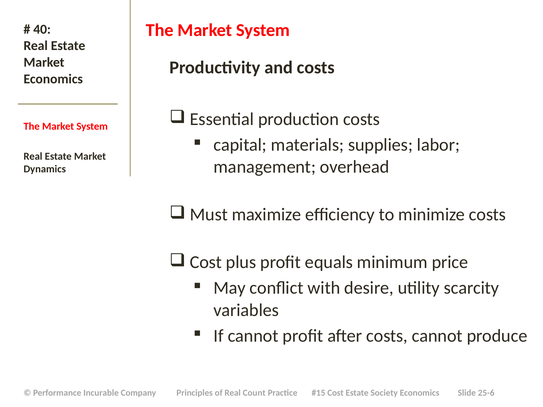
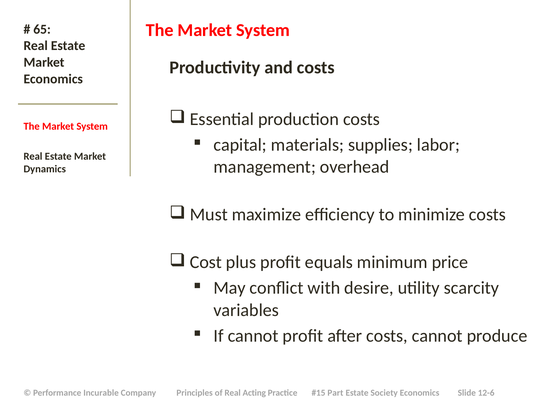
40: 40 -> 65
Count: Count -> Acting
Cost: Cost -> Part
25-6: 25-6 -> 12-6
